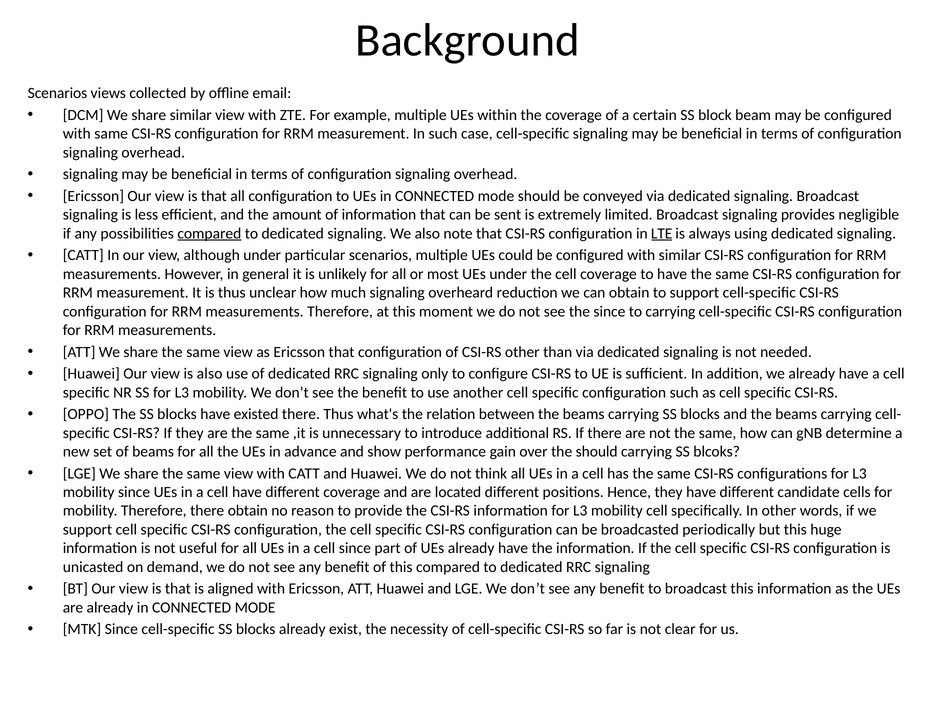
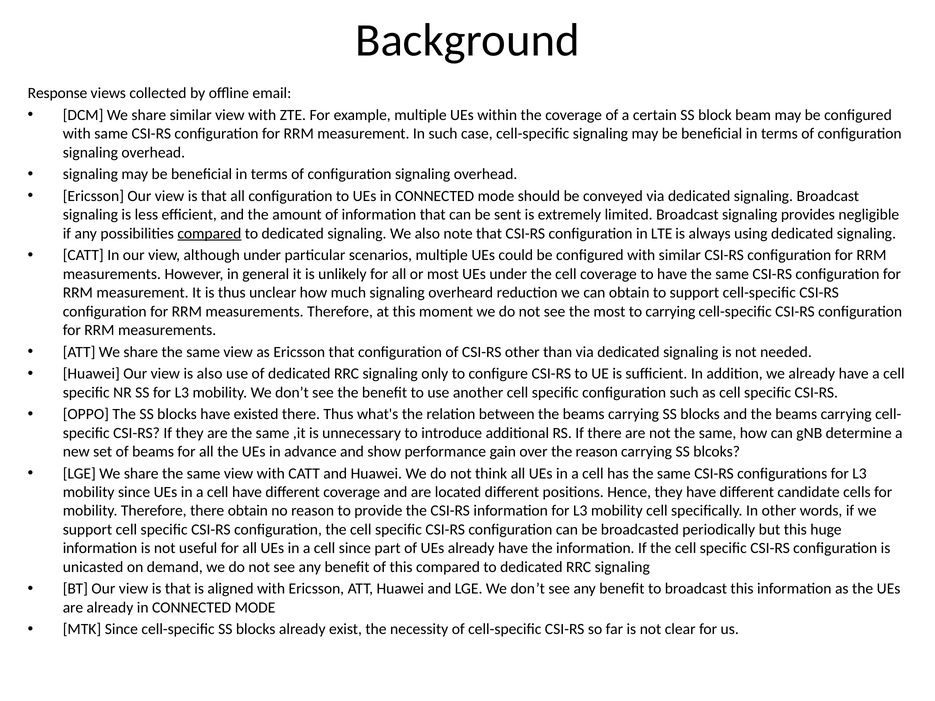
Scenarios at (58, 93): Scenarios -> Response
LTE underline: present -> none
the since: since -> most
the should: should -> reason
